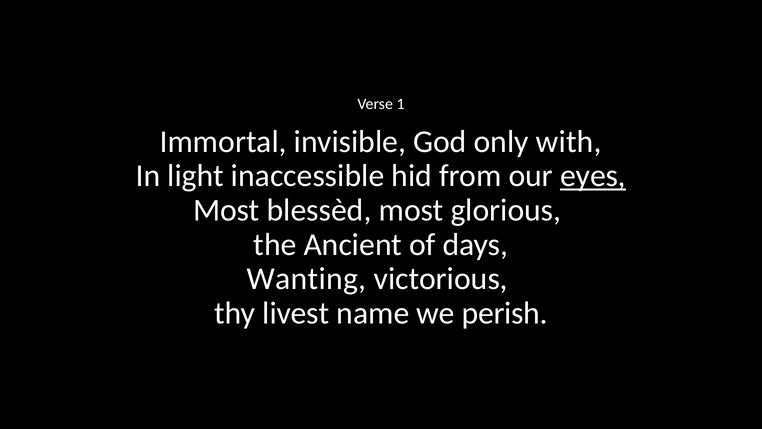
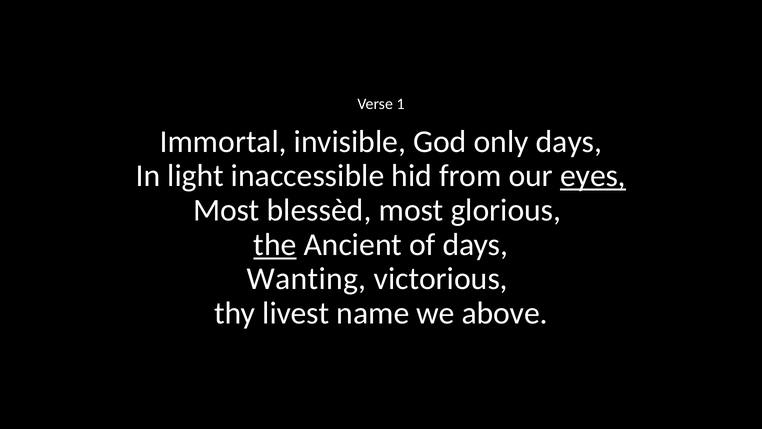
only with: with -> days
the underline: none -> present
perish: perish -> above
